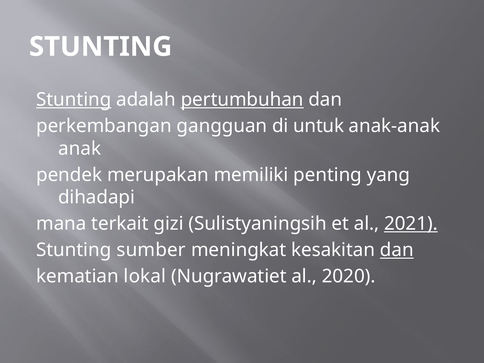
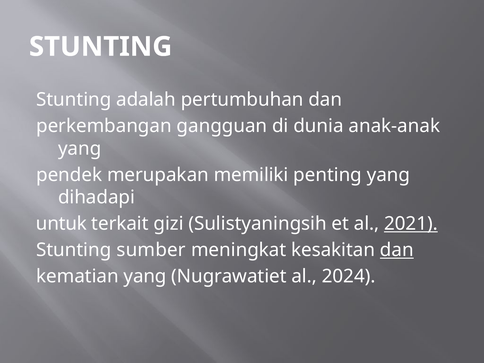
Stunting at (74, 100) underline: present -> none
pertumbuhan underline: present -> none
untuk: untuk -> dunia
anak at (80, 149): anak -> yang
mana: mana -> untuk
kematian lokal: lokal -> yang
2020: 2020 -> 2024
